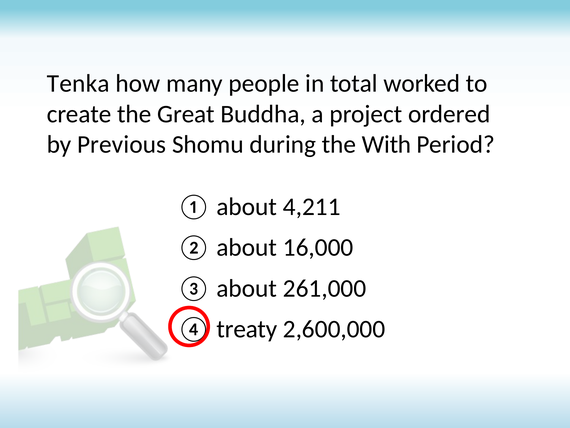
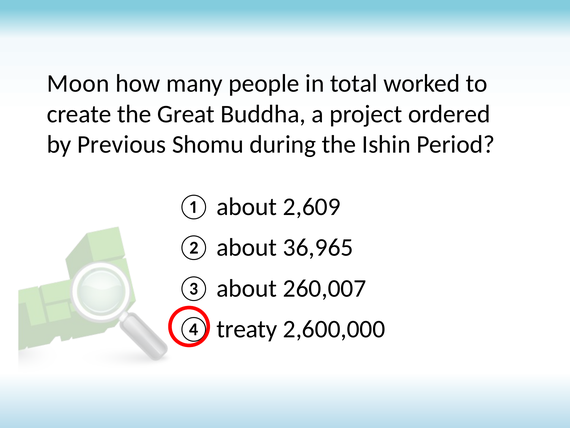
Tenka: Tenka -> Moon
With: With -> Ishin
4,211: 4,211 -> 2,609
16,000: 16,000 -> 36,965
261,000: 261,000 -> 260,007
